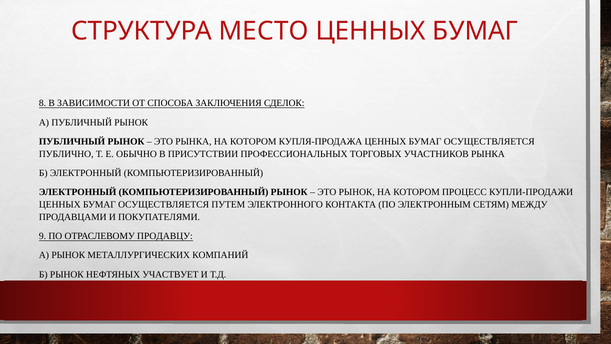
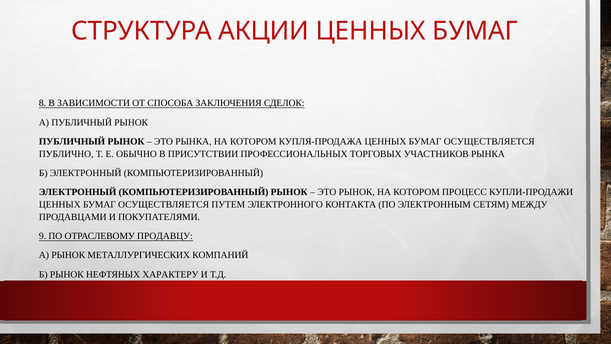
МЕСТО: МЕСТО -> АКЦИИ
УЧАСТВУЕТ: УЧАСТВУЕТ -> ХАРАКТЕРУ
